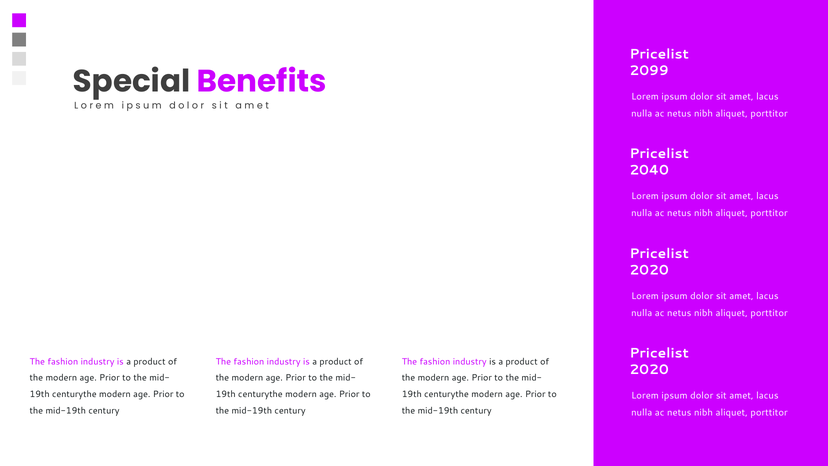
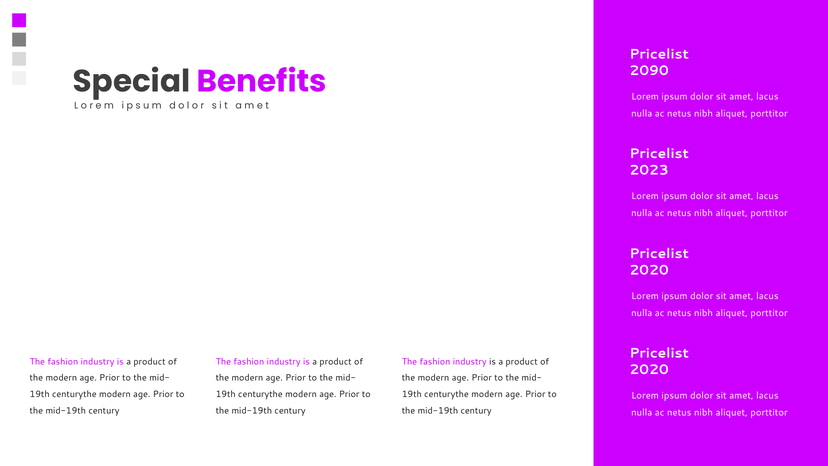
2099: 2099 -> 2090
2040: 2040 -> 2023
